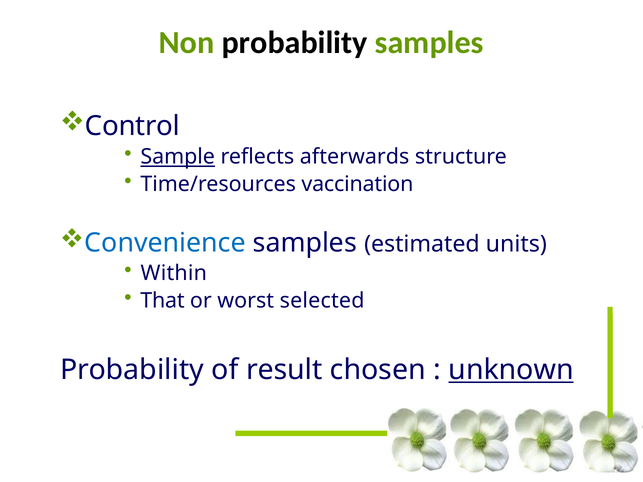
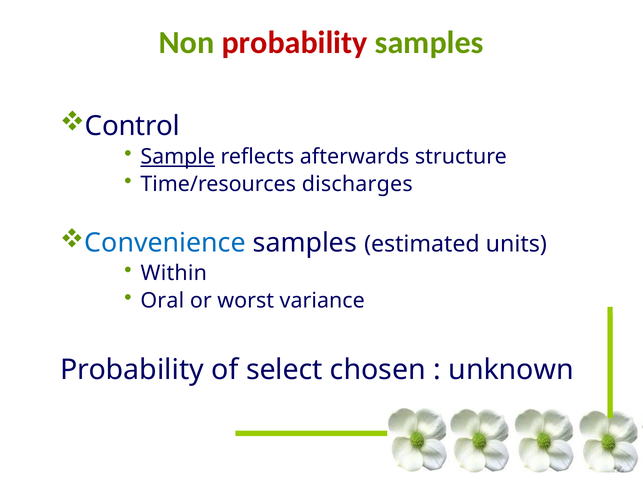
probability at (295, 42) colour: black -> red
vaccination: vaccination -> discharges
That: That -> Oral
selected: selected -> variance
result: result -> select
unknown underline: present -> none
